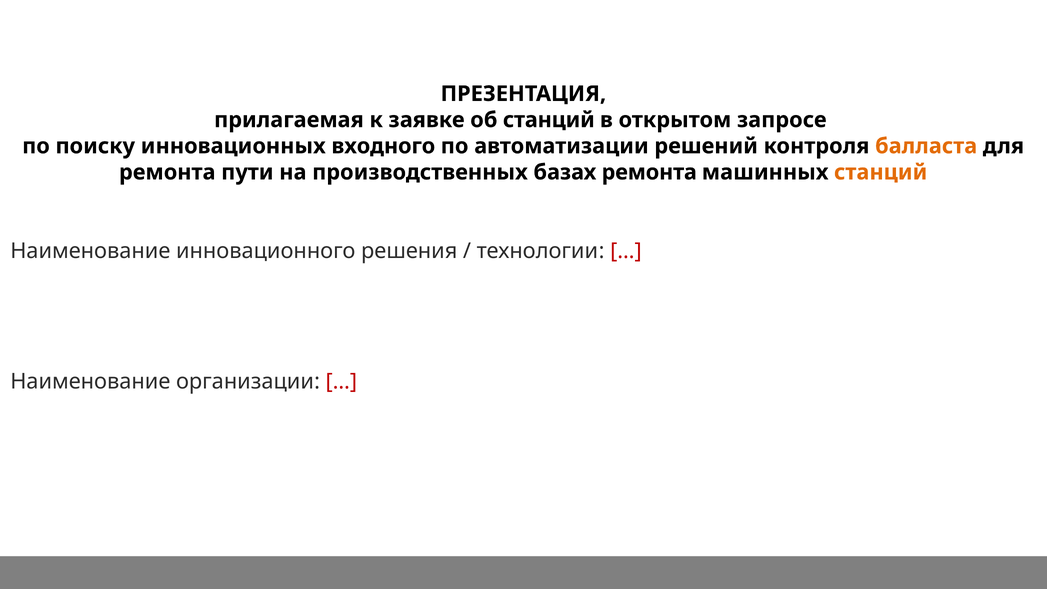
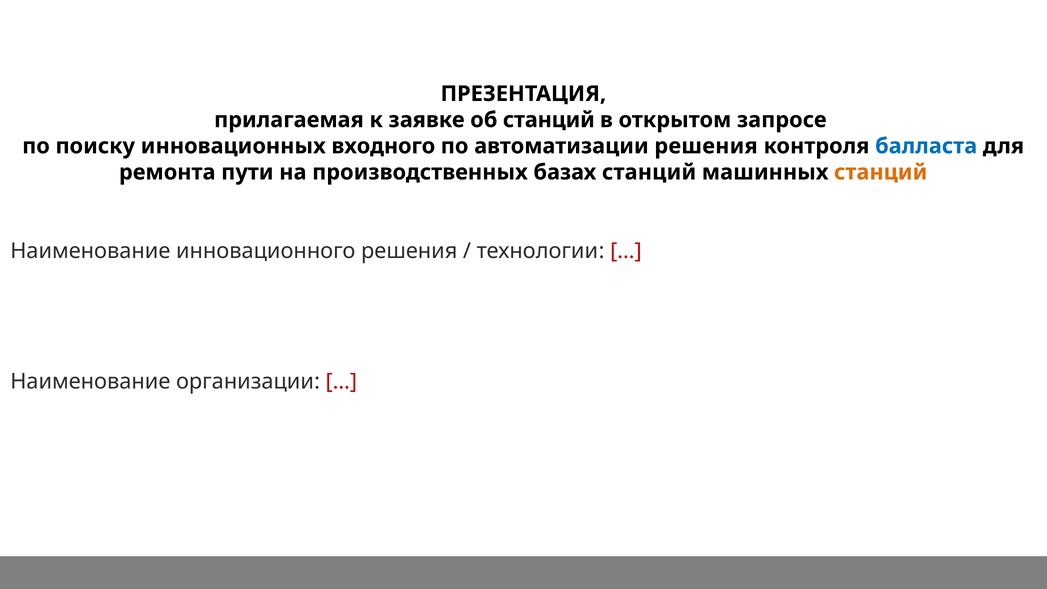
автоматизации решений: решений -> решения
балласта colour: orange -> blue
базах ремонта: ремонта -> станций
